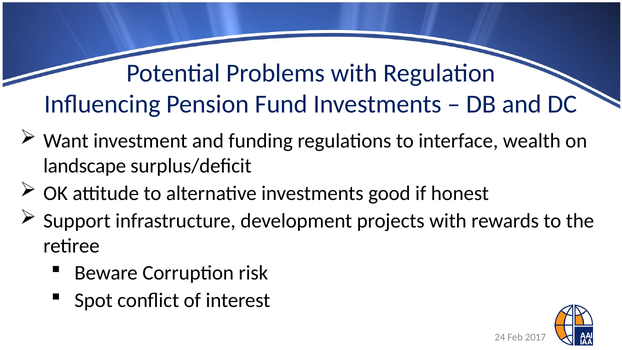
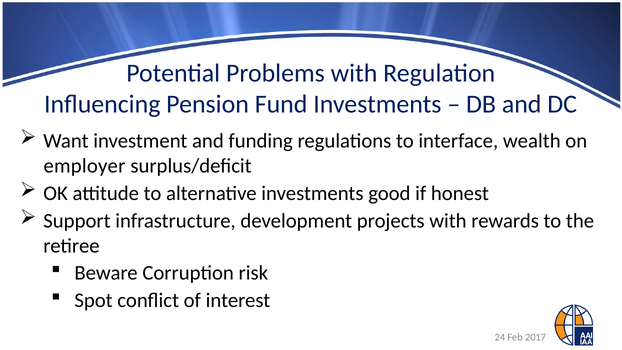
landscape: landscape -> employer
